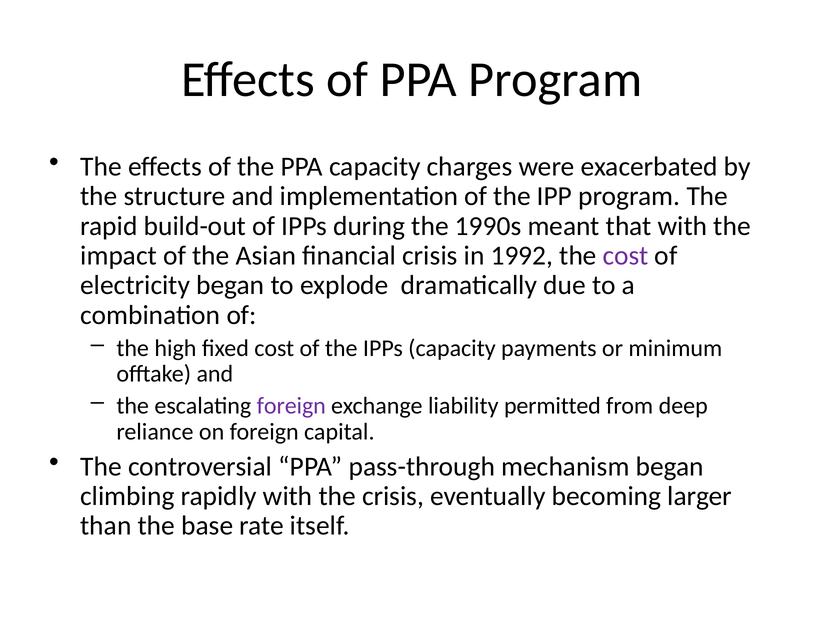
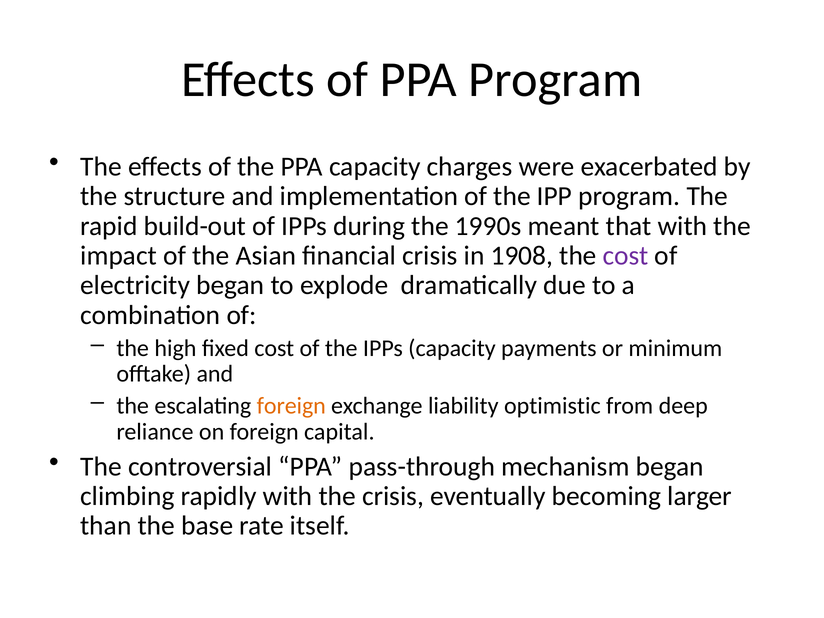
1992: 1992 -> 1908
foreign at (291, 406) colour: purple -> orange
permitted: permitted -> optimistic
